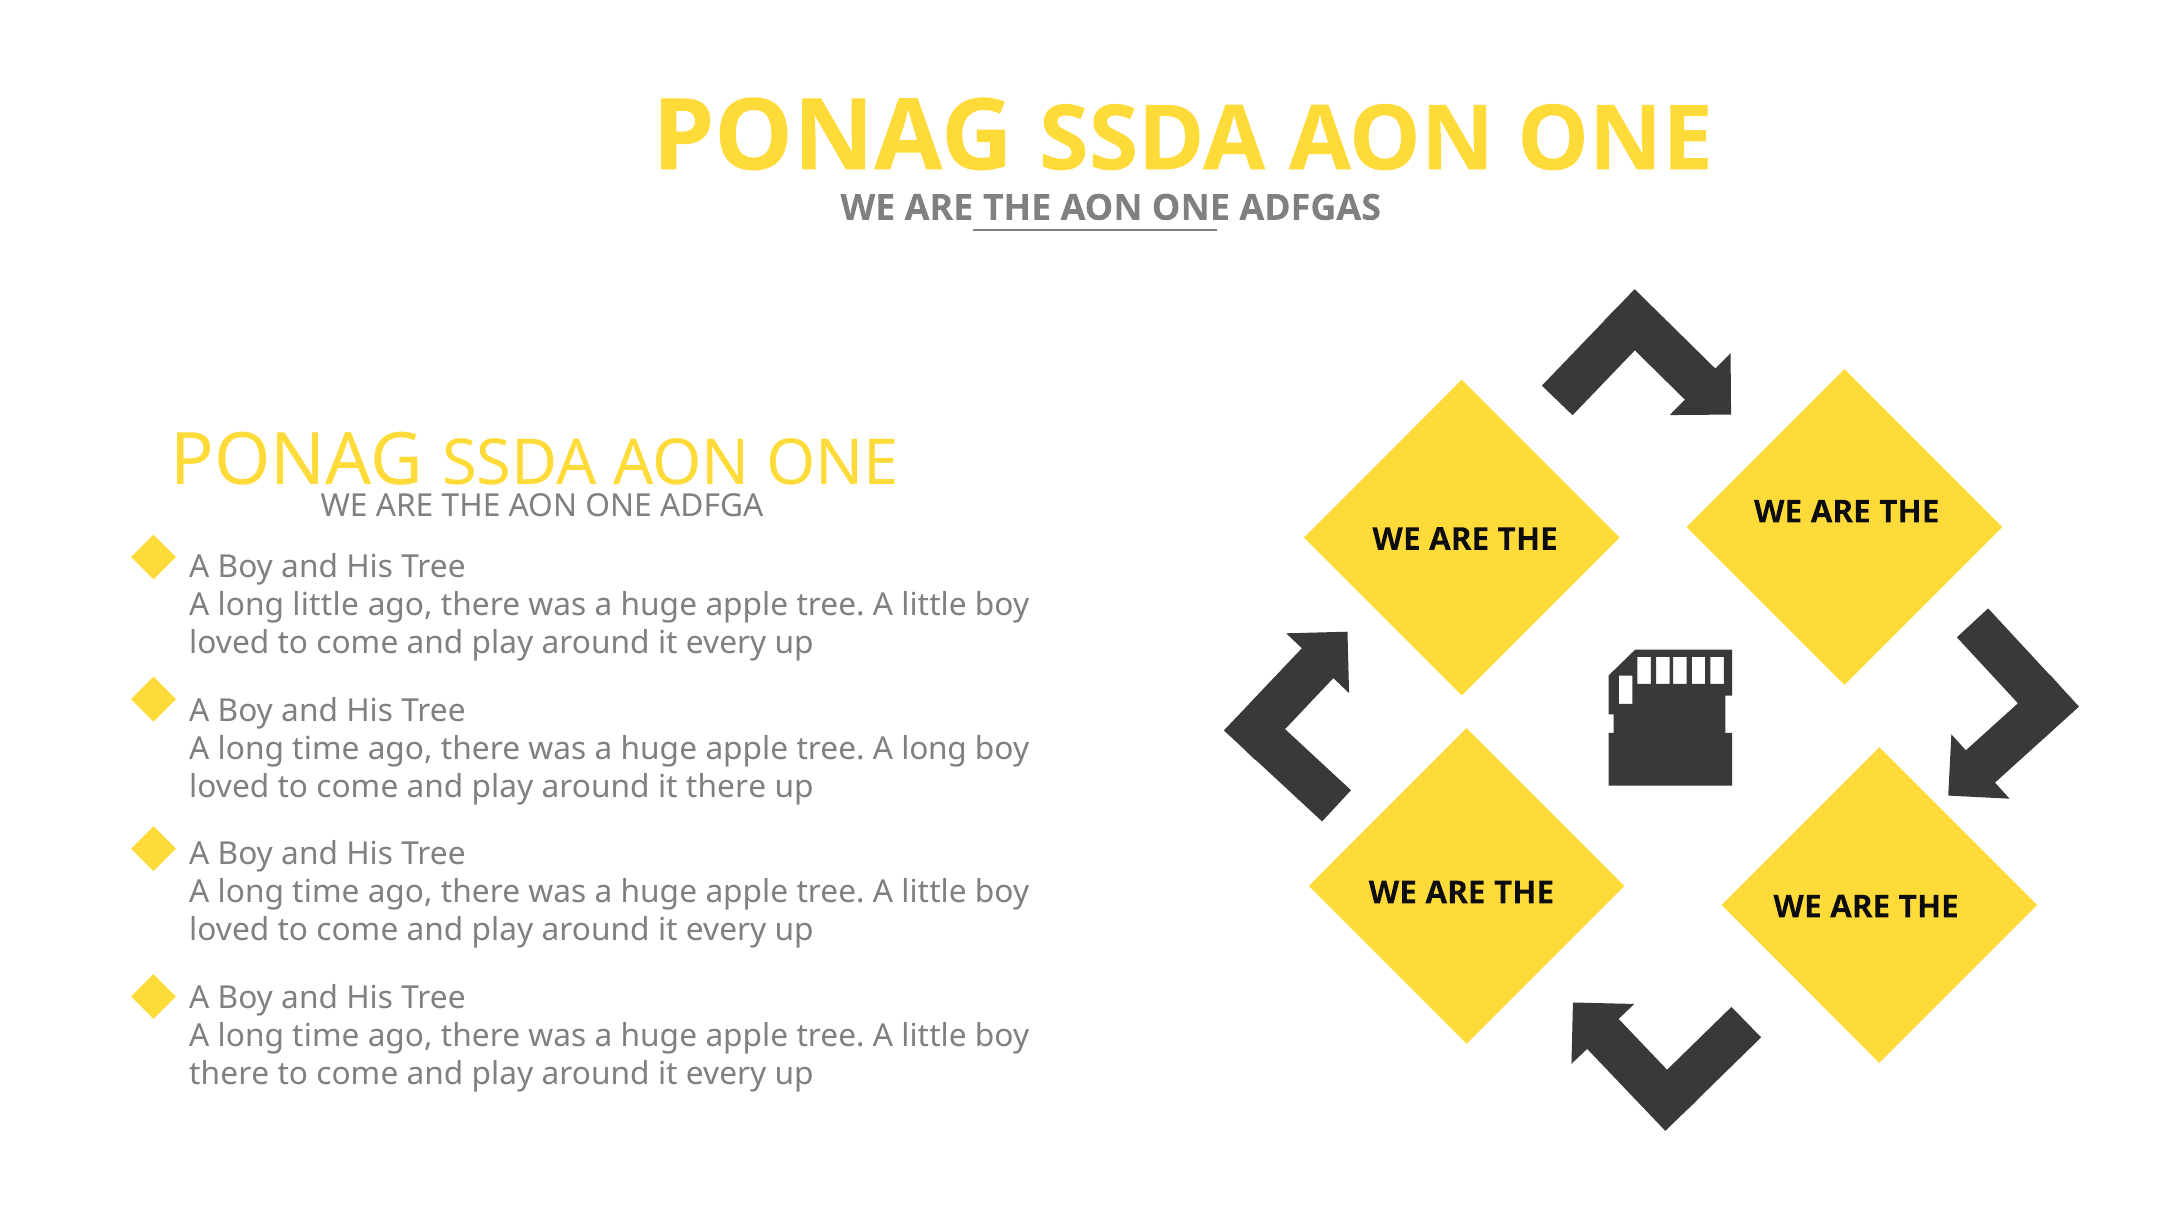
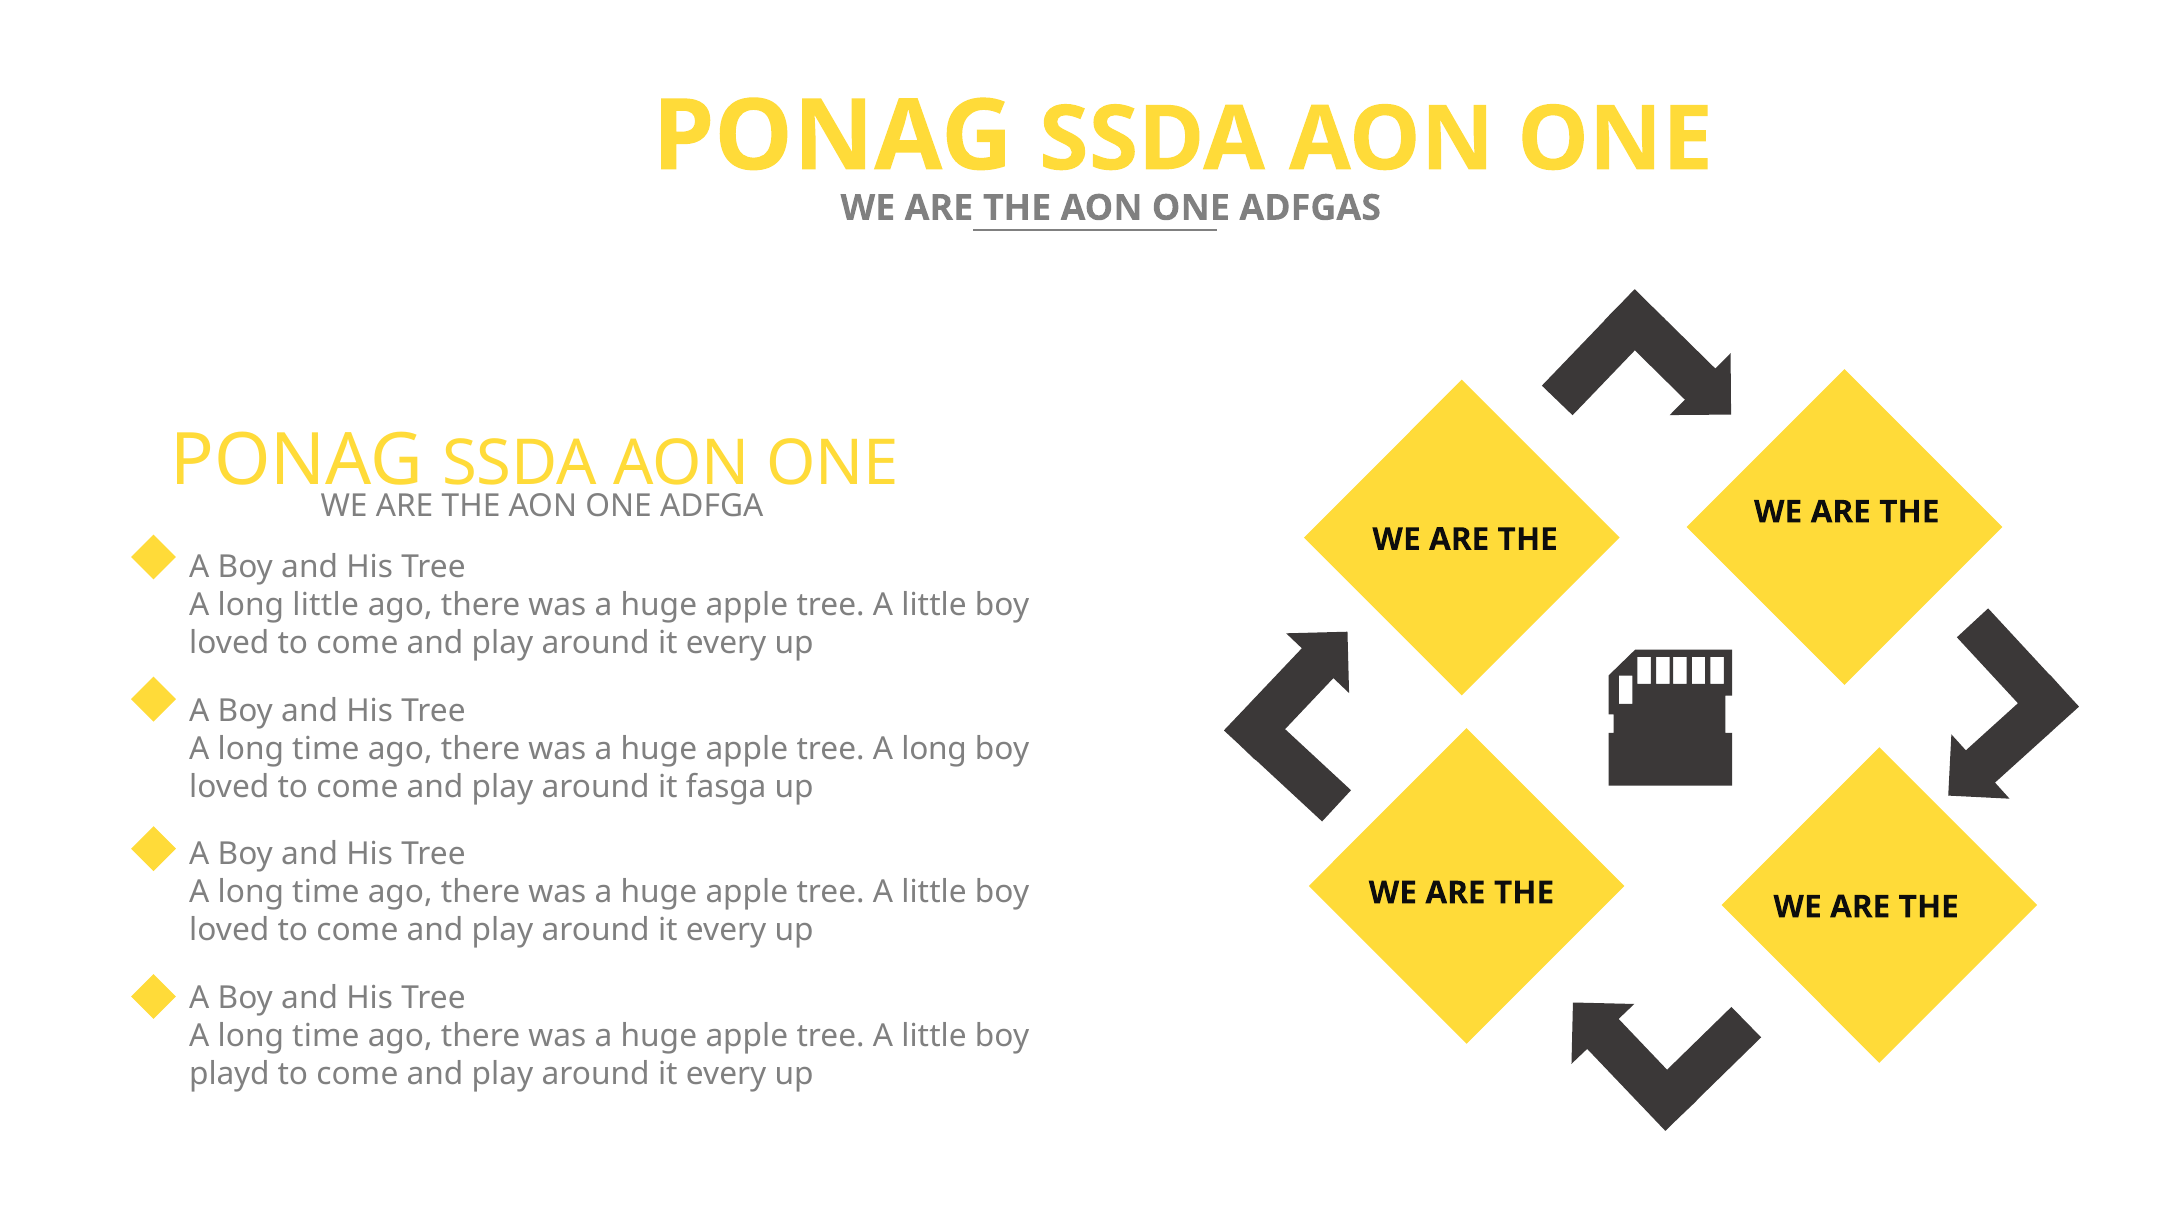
it there: there -> fasga
there at (229, 1074): there -> playd
